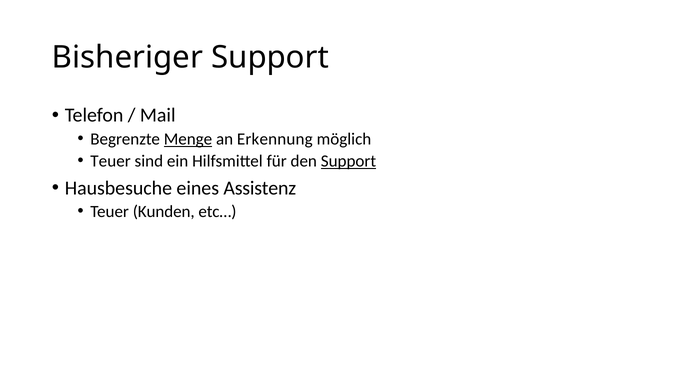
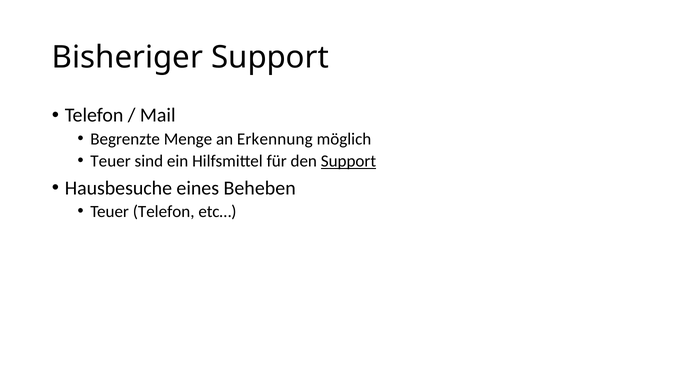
Menge underline: present -> none
Assistenz: Assistenz -> Beheben
Teuer Kunden: Kunden -> Telefon
